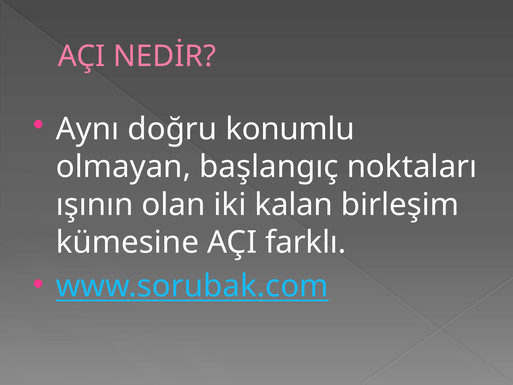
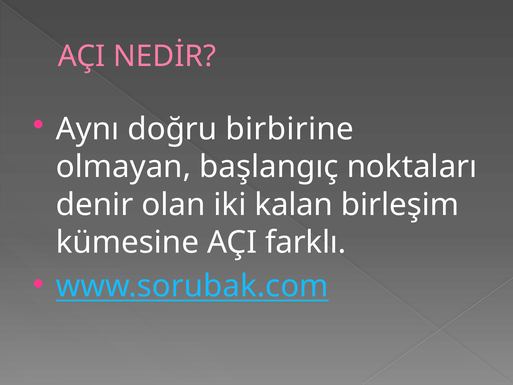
konumlu: konumlu -> birbirine
ışının: ışının -> denir
